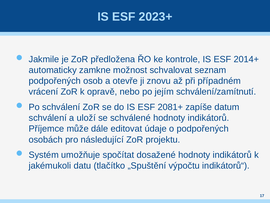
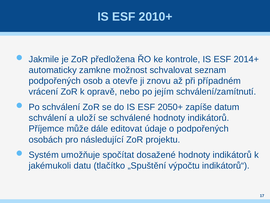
2023+: 2023+ -> 2010+
2081+: 2081+ -> 2050+
